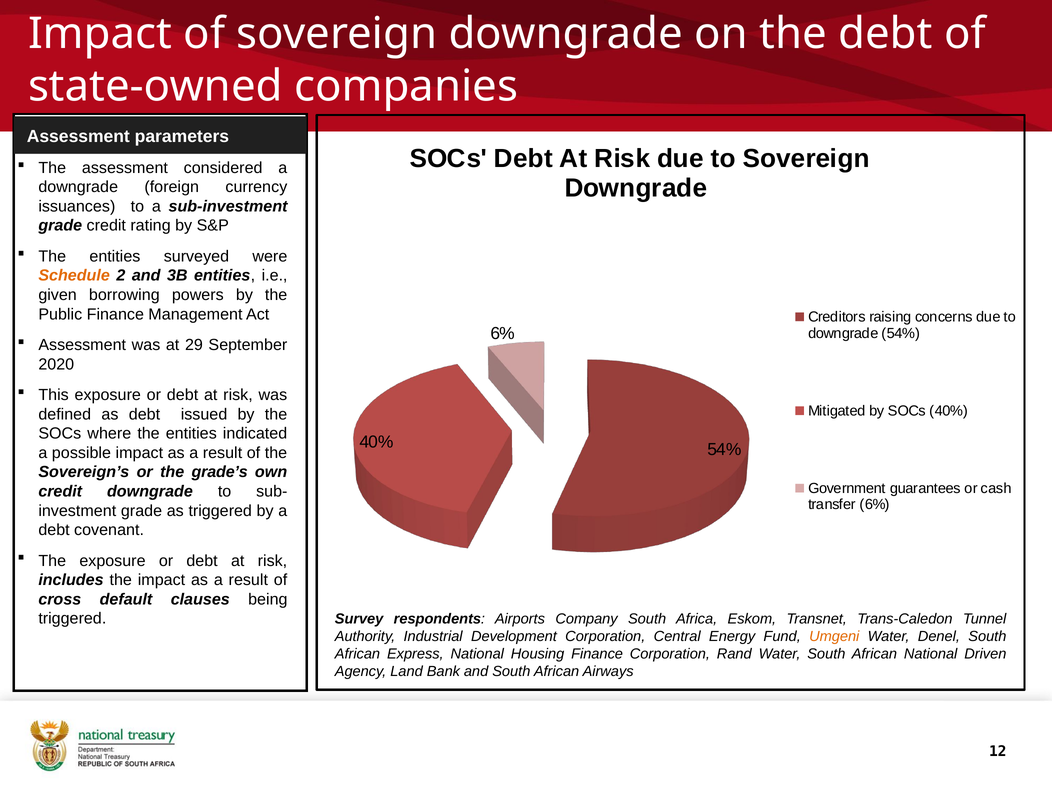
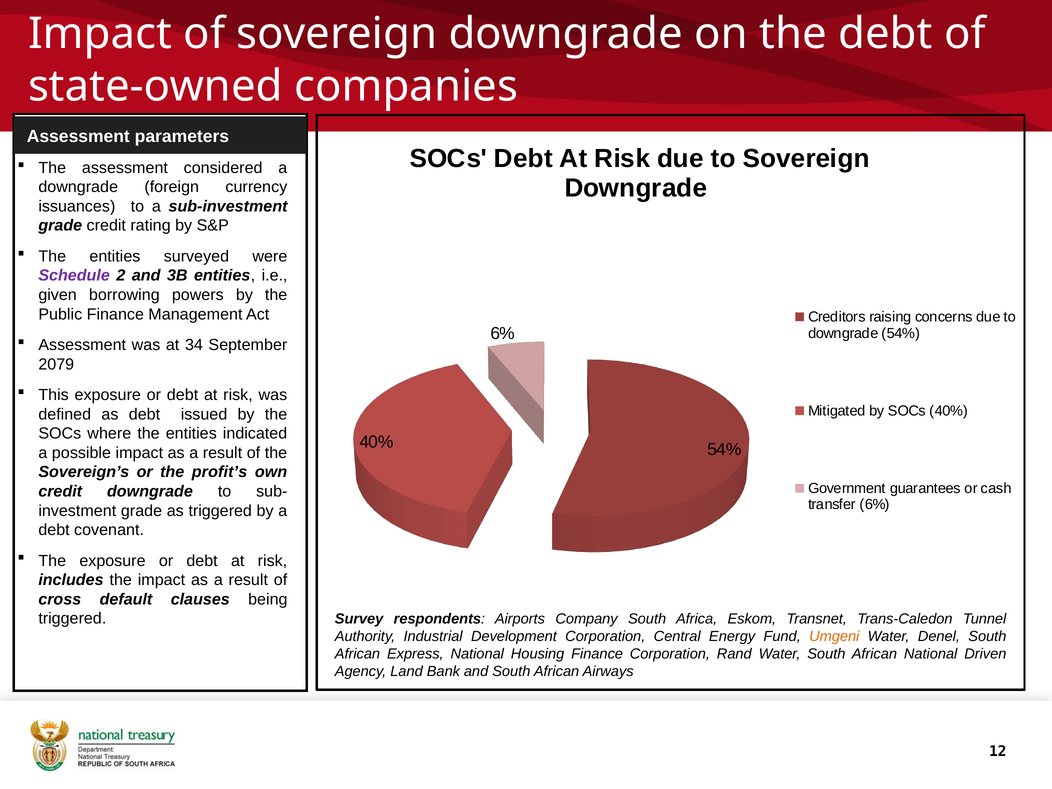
Schedule colour: orange -> purple
29: 29 -> 34
2020: 2020 -> 2079
grade’s: grade’s -> profit’s
